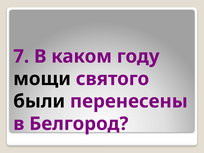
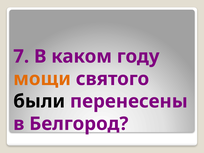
мощи colour: black -> orange
